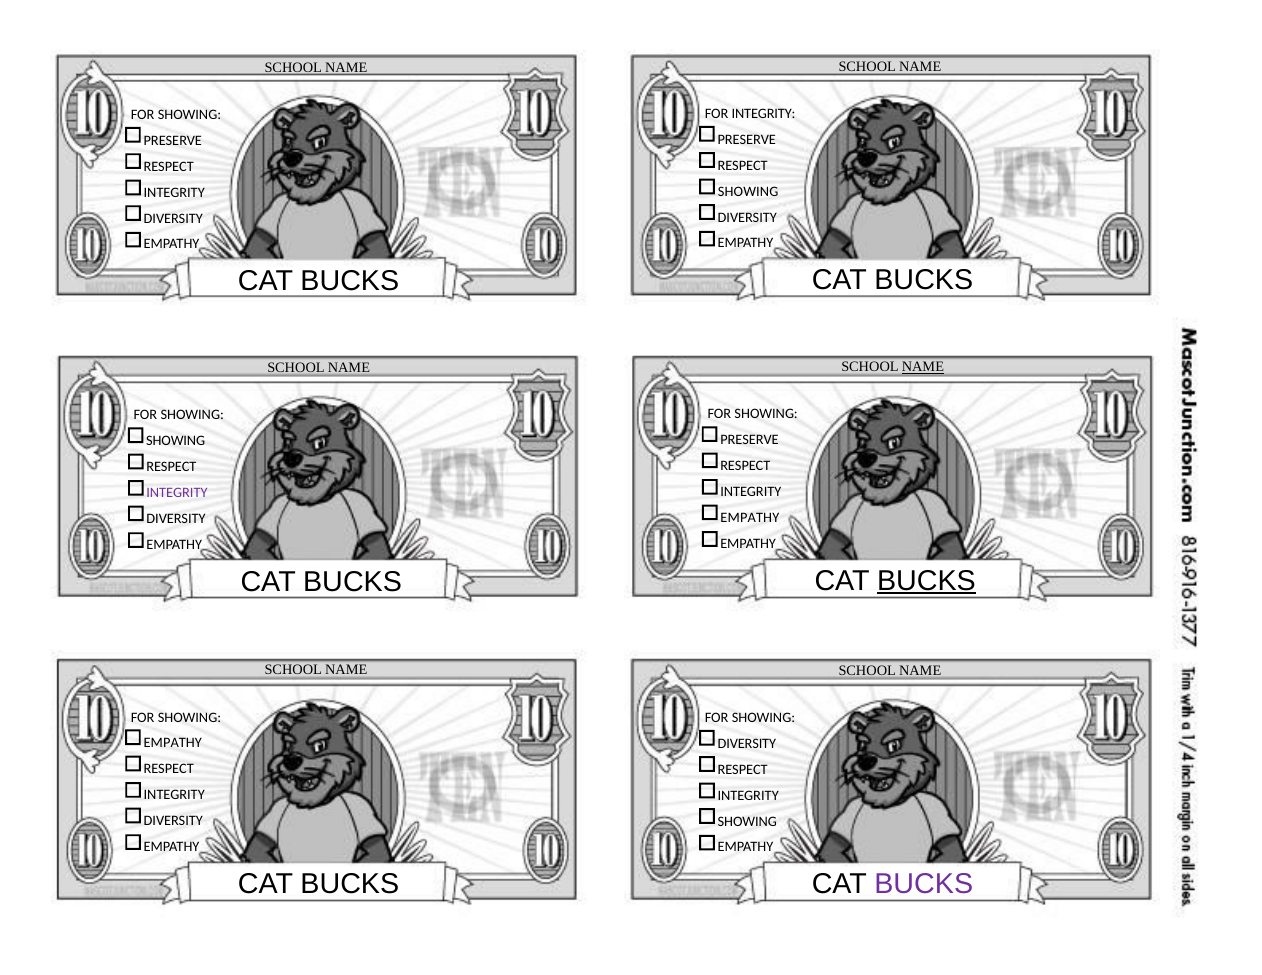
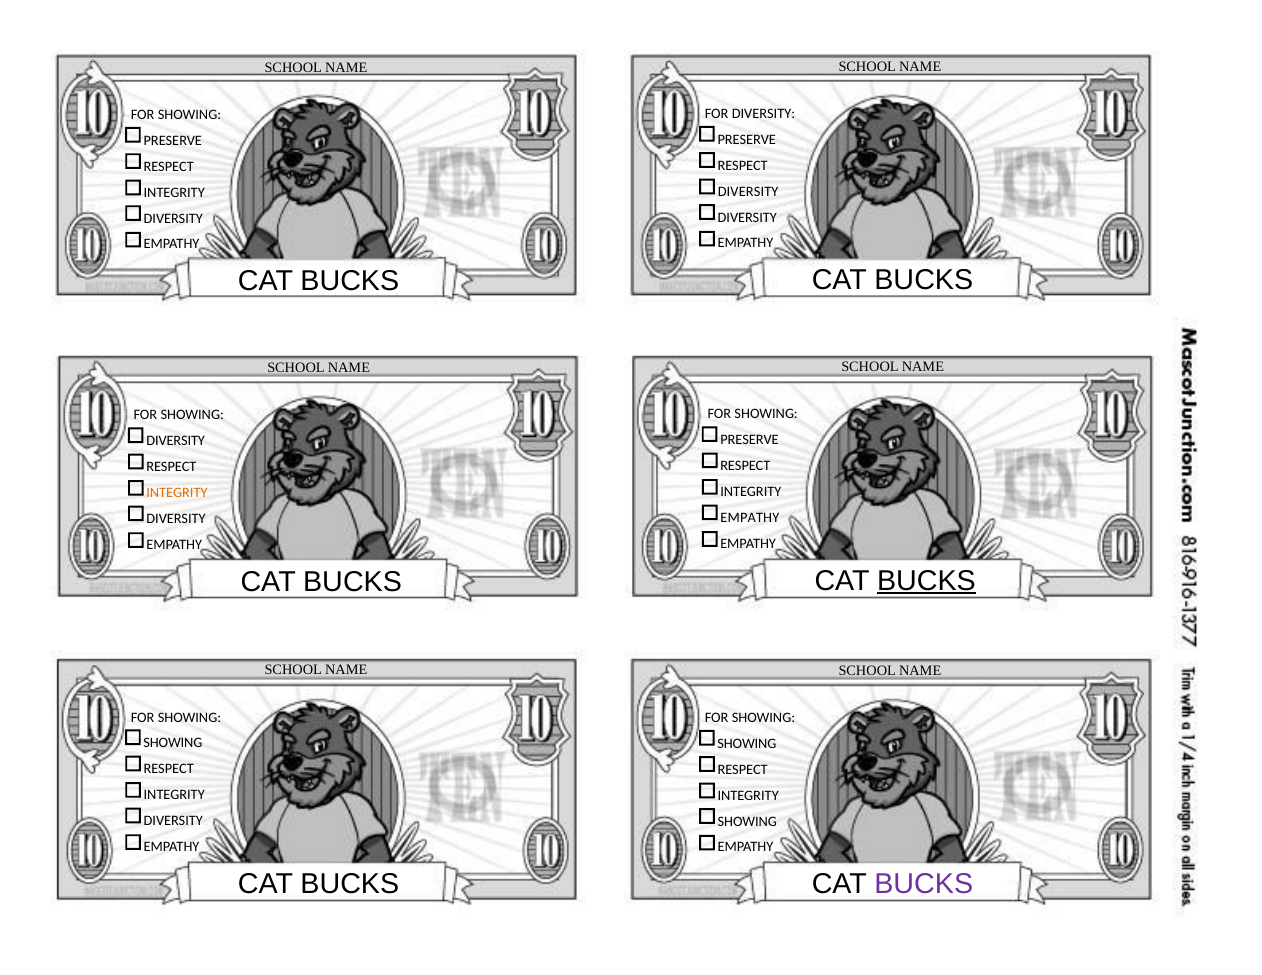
FOR INTEGRITY: INTEGRITY -> DIVERSITY
SHOWING at (748, 191): SHOWING -> DIVERSITY
NAME at (923, 367) underline: present -> none
SHOWING at (176, 441): SHOWING -> DIVERSITY
INTEGRITY at (177, 493) colour: purple -> orange
EMPATHY at (173, 743): EMPATHY -> SHOWING
DIVERSITY at (747, 744): DIVERSITY -> SHOWING
